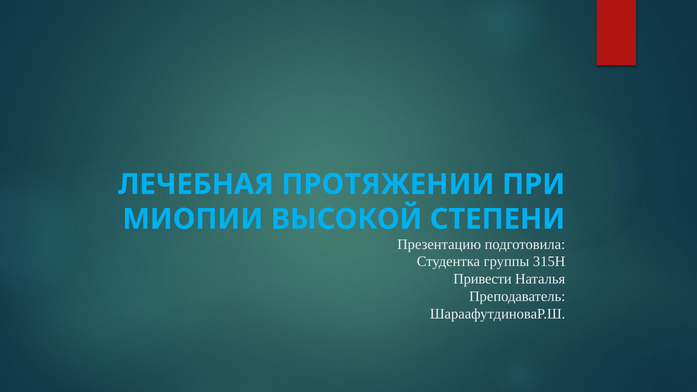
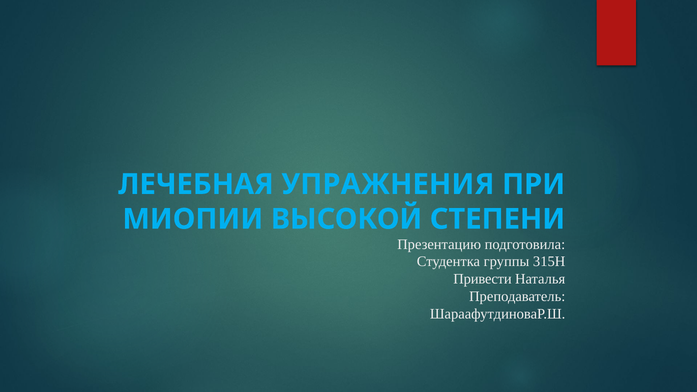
ПРОТЯЖЕНИИ: ПРОТЯЖЕНИИ -> УПРАЖНЕНИЯ
